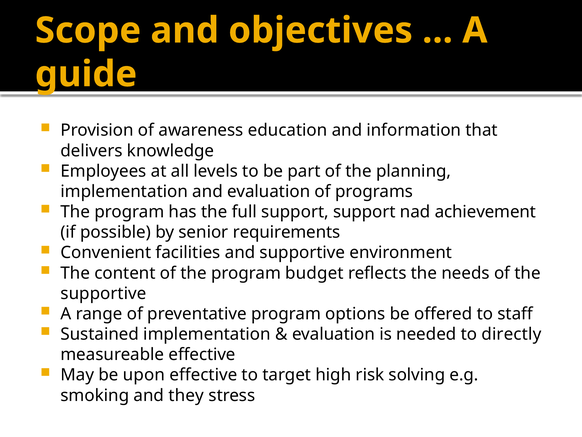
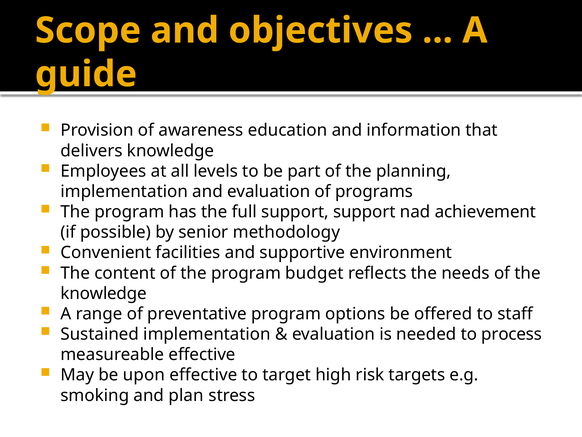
requirements: requirements -> methodology
supportive at (104, 293): supportive -> knowledge
directly: directly -> process
solving: solving -> targets
they: they -> plan
